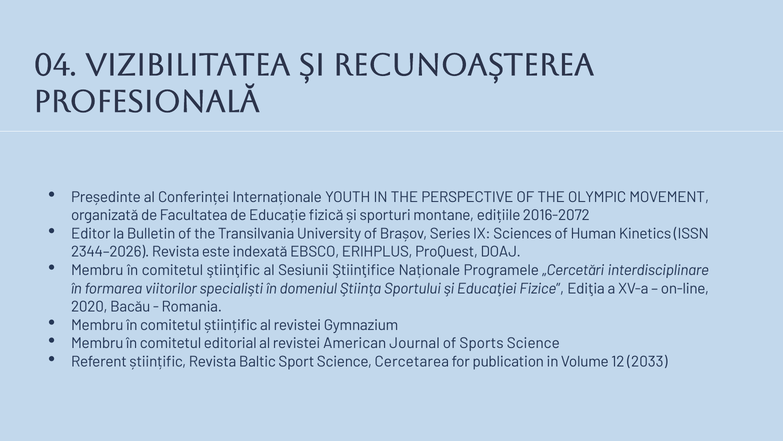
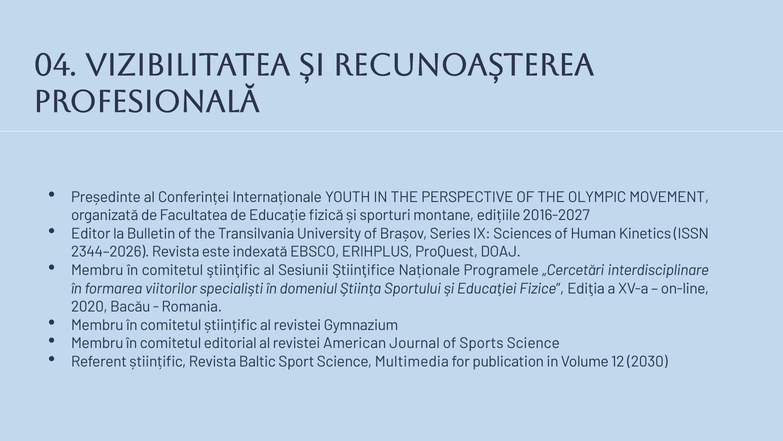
2016-2072: 2016-2072 -> 2016-2027
Cercetarea: Cercetarea -> Multimedia
2033: 2033 -> 2030
